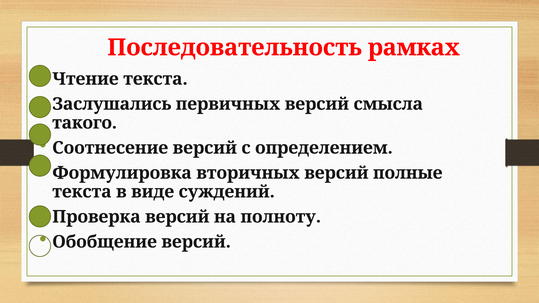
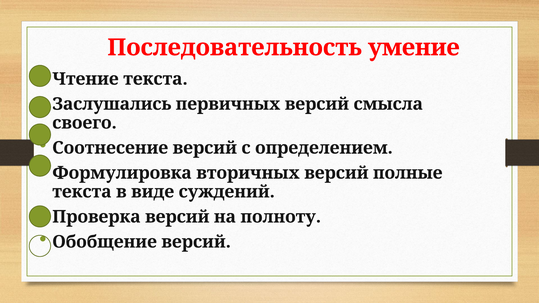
рамках: рамках -> умение
такого: такого -> своего
